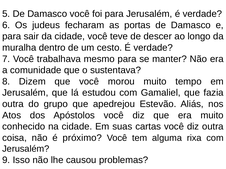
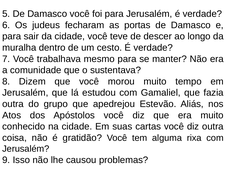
próximo: próximo -> gratidão
